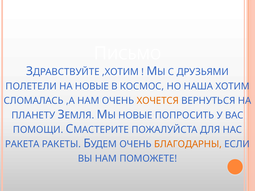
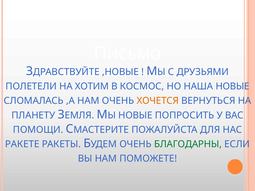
,ХОТИМ: ,ХОТИМ -> ,НОВЫЕ
НА НОВЫЕ: НОВЫЕ -> ХОТИМ
НАША ХОТИМ: ХОТИМ -> НОВЫЕ
РАКЕТА: РАКЕТА -> РАКЕТЕ
БЛАГОДАРНЫ colour: orange -> green
